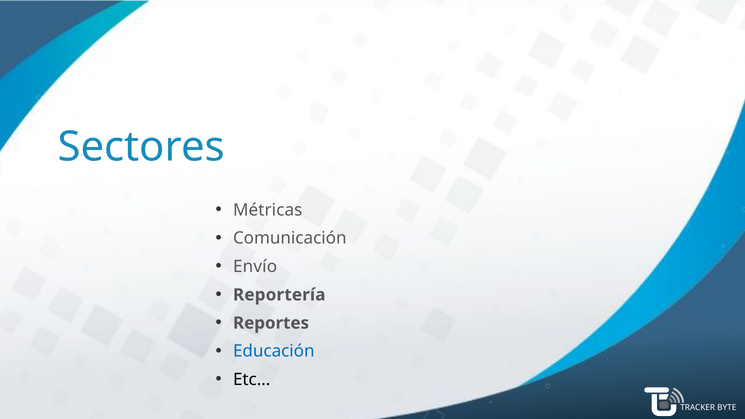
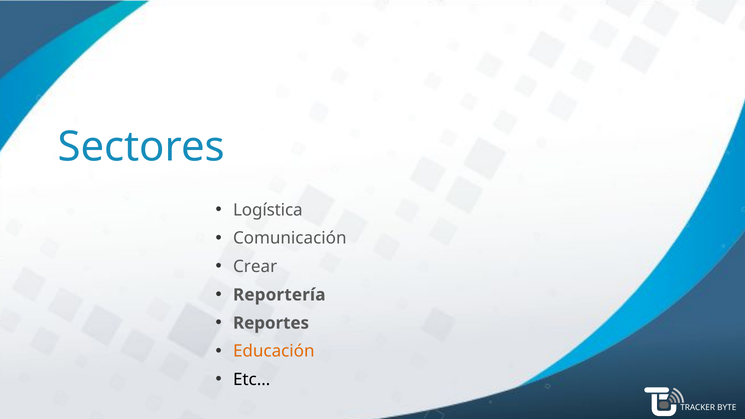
Métricas: Métricas -> Logística
Envío: Envío -> Crear
Educación colour: blue -> orange
